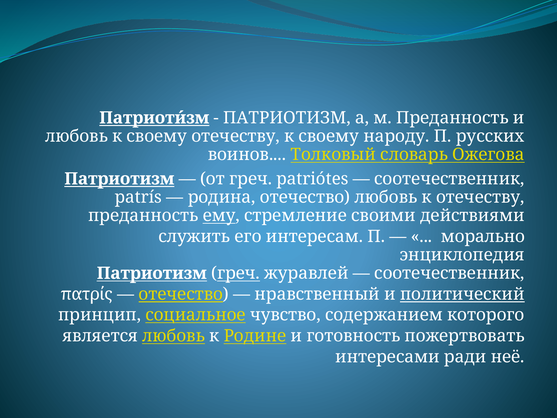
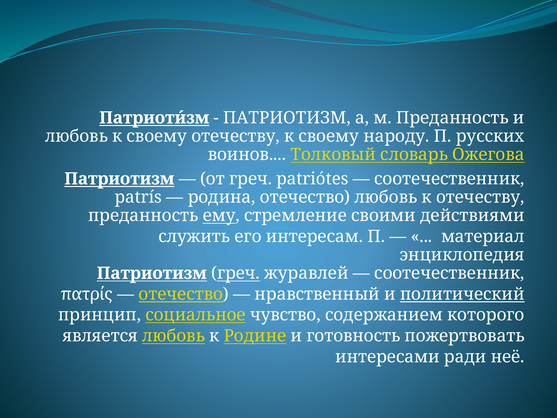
морально: морально -> материал
